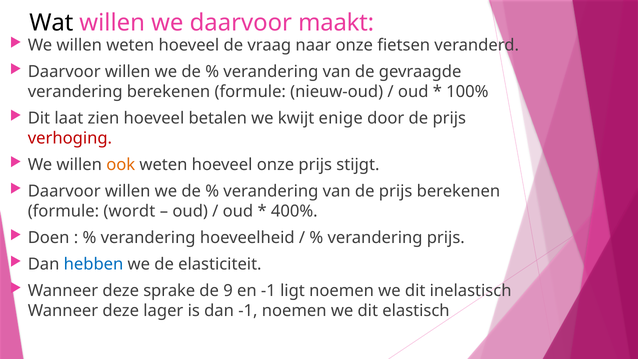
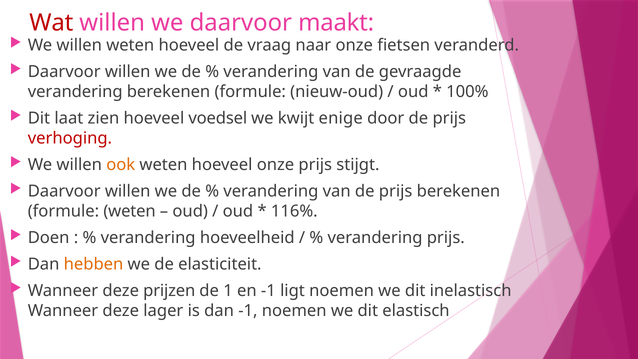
Wat colour: black -> red
betalen: betalen -> voedsel
formule wordt: wordt -> weten
400%: 400% -> 116%
hebben colour: blue -> orange
sprake: sprake -> prijzen
9: 9 -> 1
